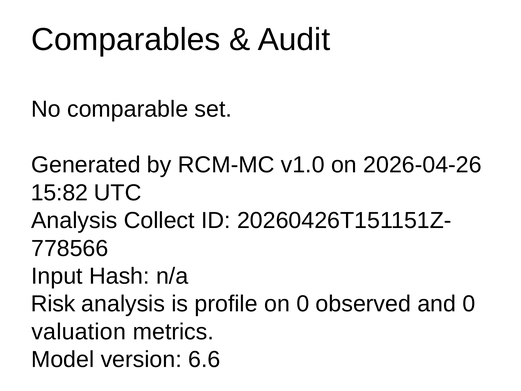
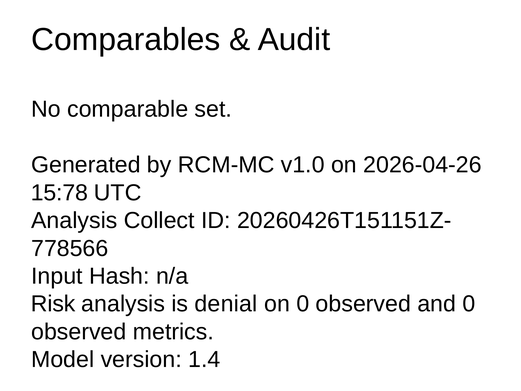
15:82: 15:82 -> 15:78
profile: profile -> denial
valuation at (79, 332): valuation -> observed
6.6: 6.6 -> 1.4
